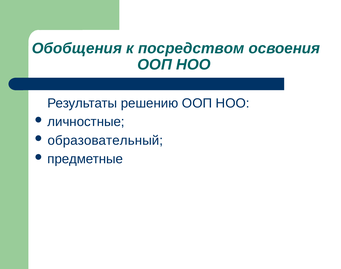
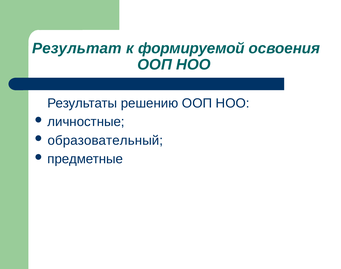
Обобщения: Обобщения -> Результат
посредством: посредством -> формируемой
